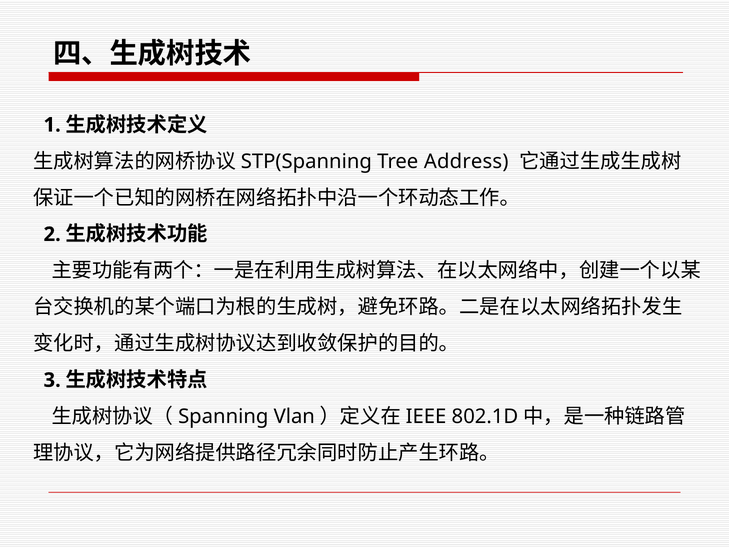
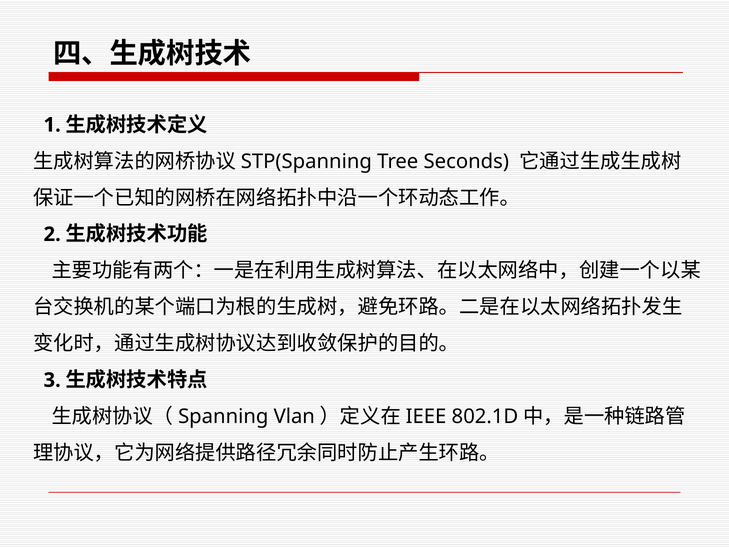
Address: Address -> Seconds
